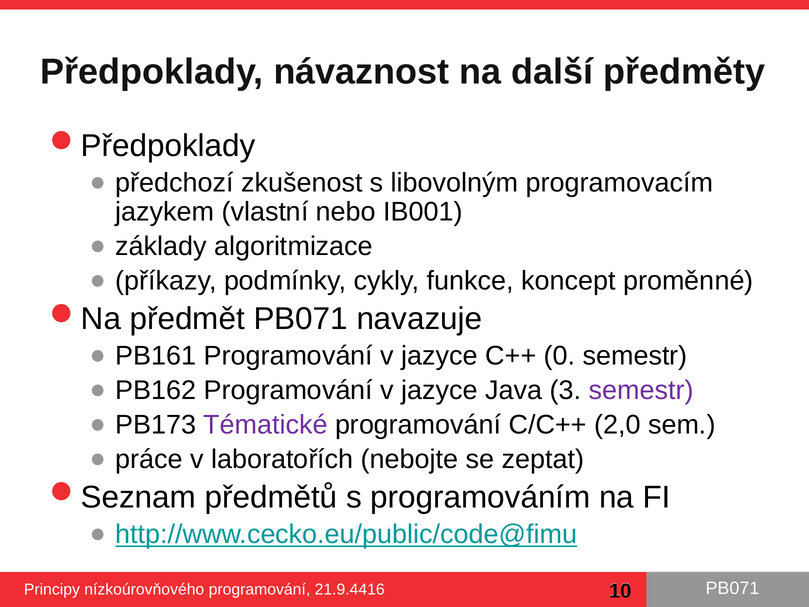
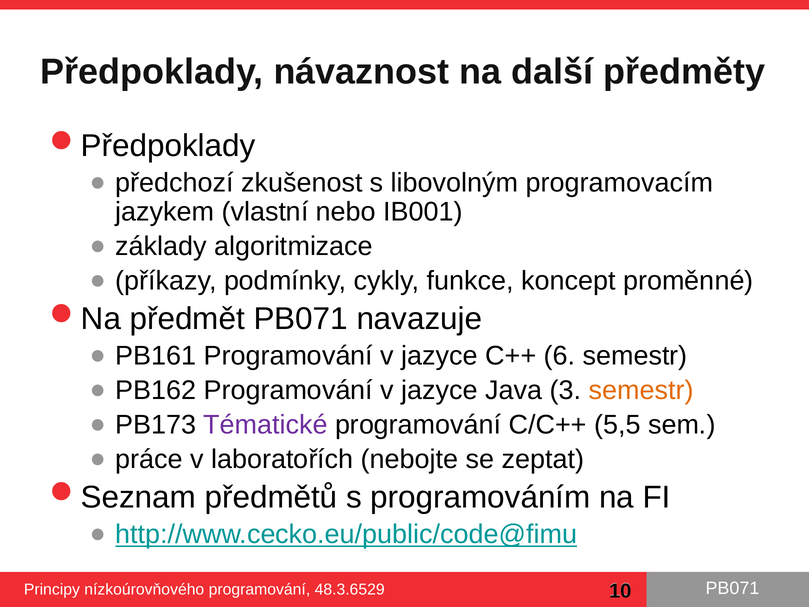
0: 0 -> 6
semestr at (641, 390) colour: purple -> orange
2,0: 2,0 -> 5,5
21.9.4416: 21.9.4416 -> 48.3.6529
